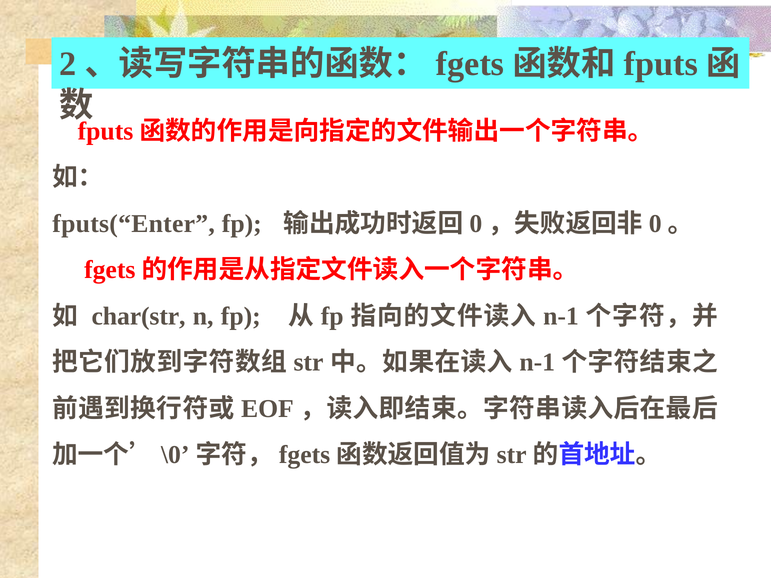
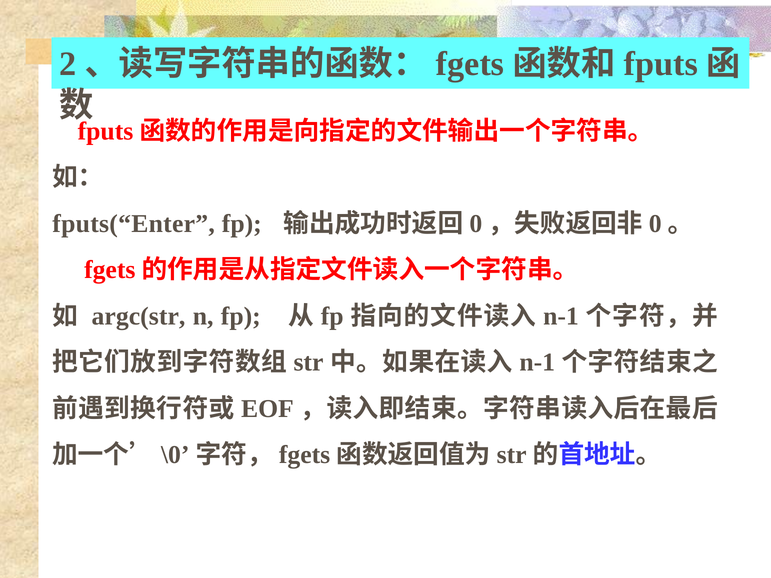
char(str: char(str -> argc(str
